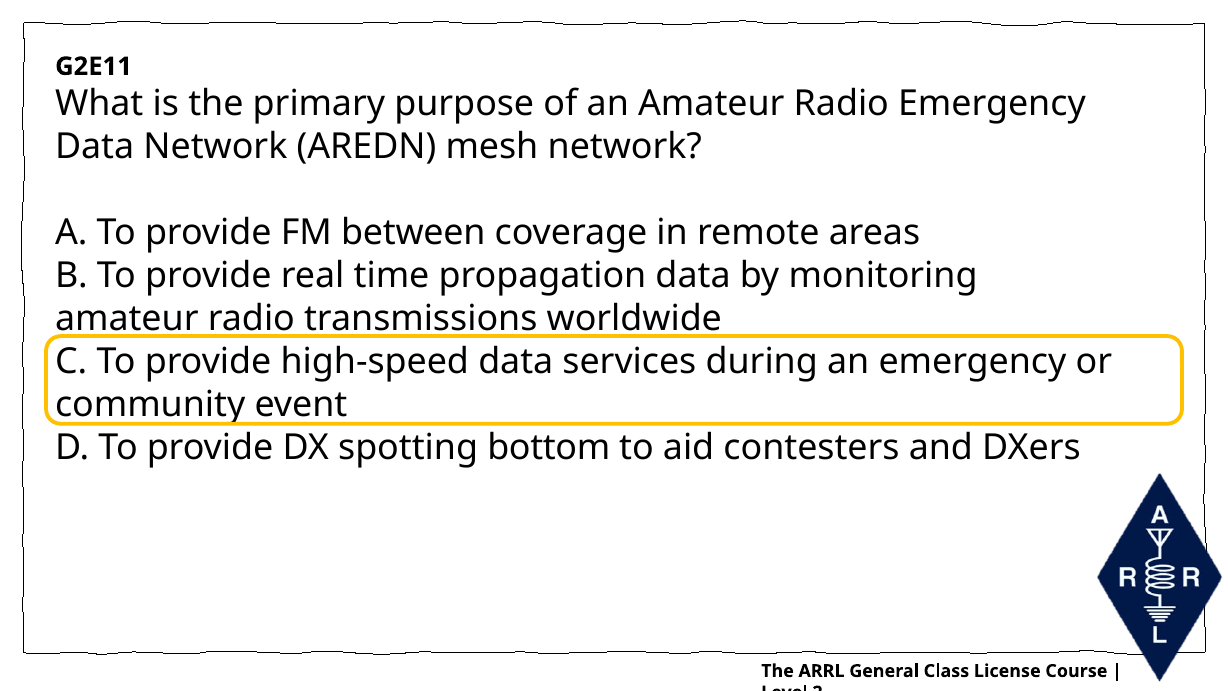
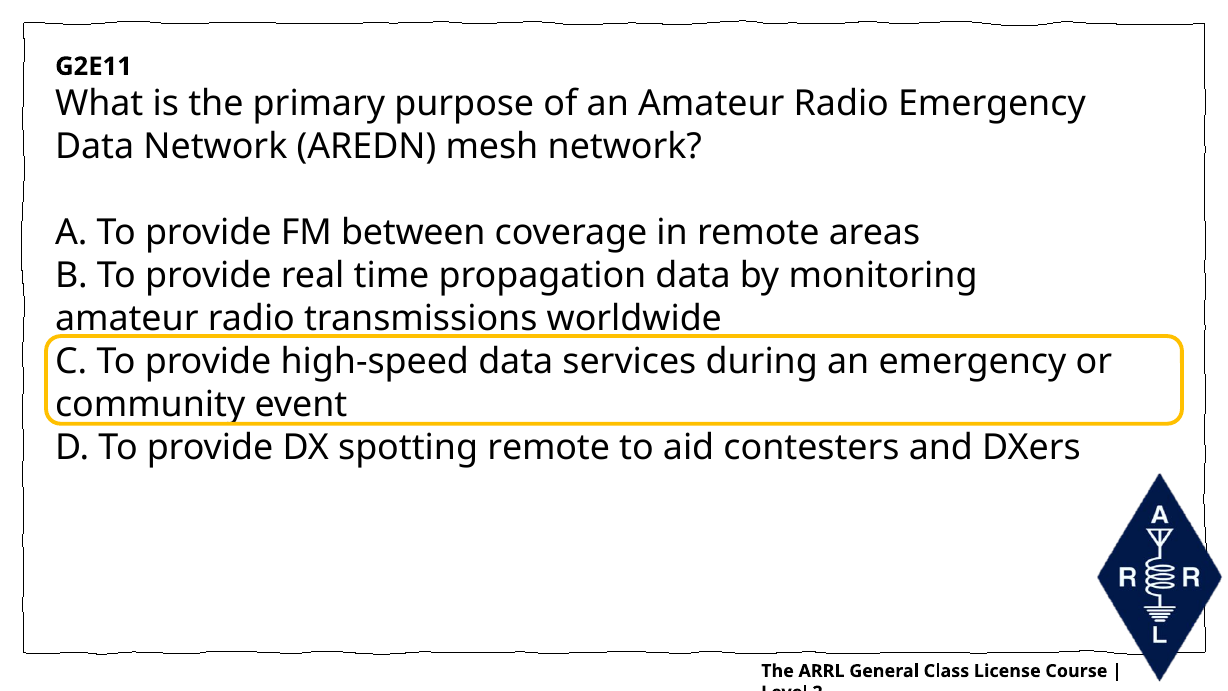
spotting bottom: bottom -> remote
